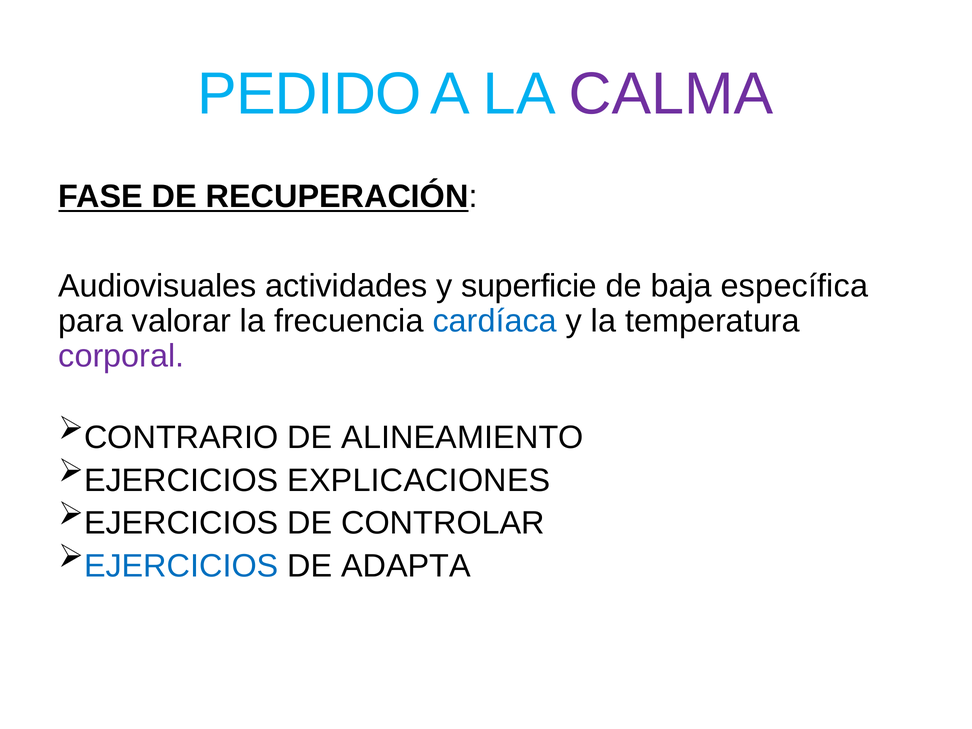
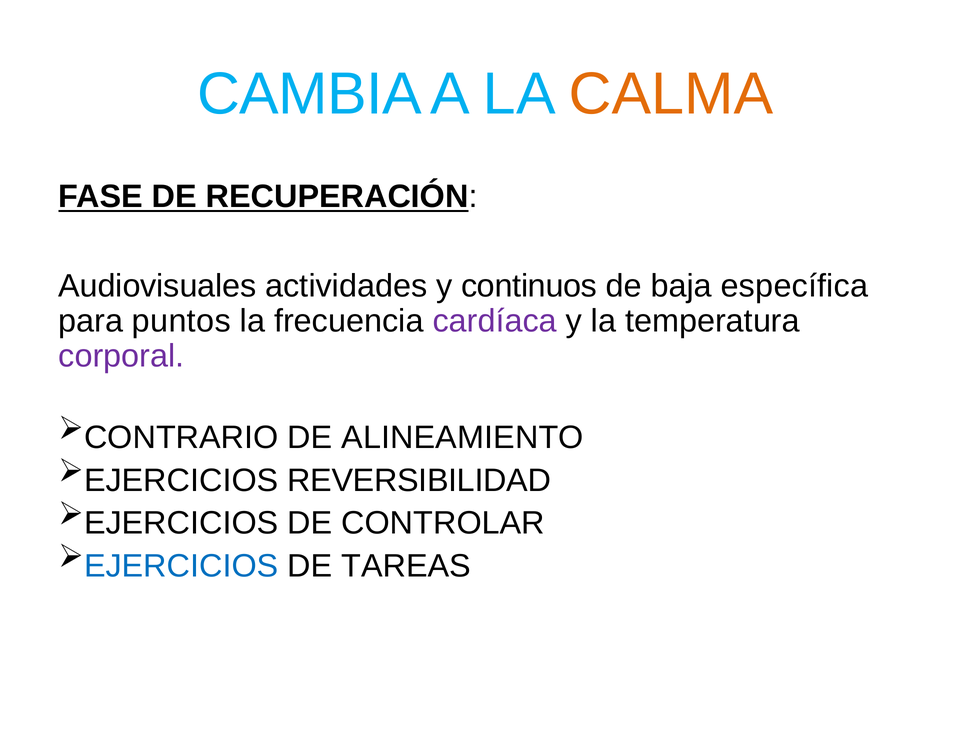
PEDIDO: PEDIDO -> CAMBIA
CALMA colour: purple -> orange
superficie: superficie -> continuos
valorar: valorar -> puntos
cardíaca colour: blue -> purple
EXPLICACIONES: EXPLICACIONES -> REVERSIBILIDAD
ADAPTA: ADAPTA -> TAREAS
